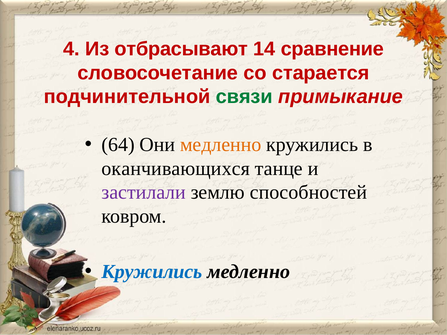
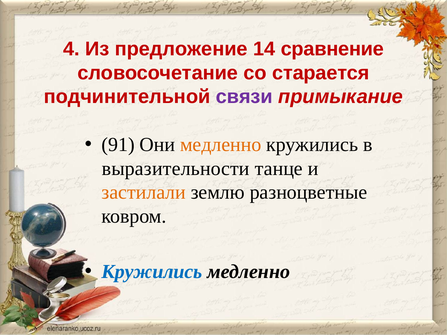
отбрасывают: отбрасывают -> предложение
связи colour: green -> purple
64: 64 -> 91
оканчивающихся: оканчивающихся -> выразительности
застилали colour: purple -> orange
способностей: способностей -> разноцветные
